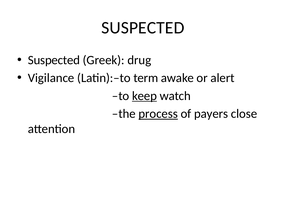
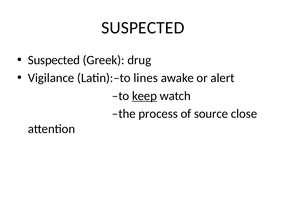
term: term -> lines
process underline: present -> none
payers: payers -> source
